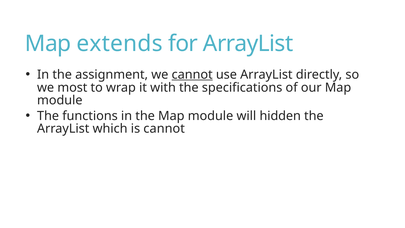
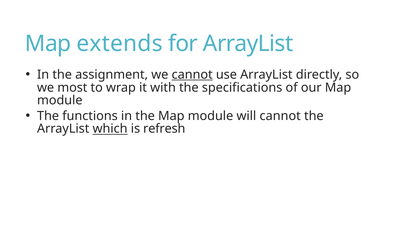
will hidden: hidden -> cannot
which underline: none -> present
is cannot: cannot -> refresh
